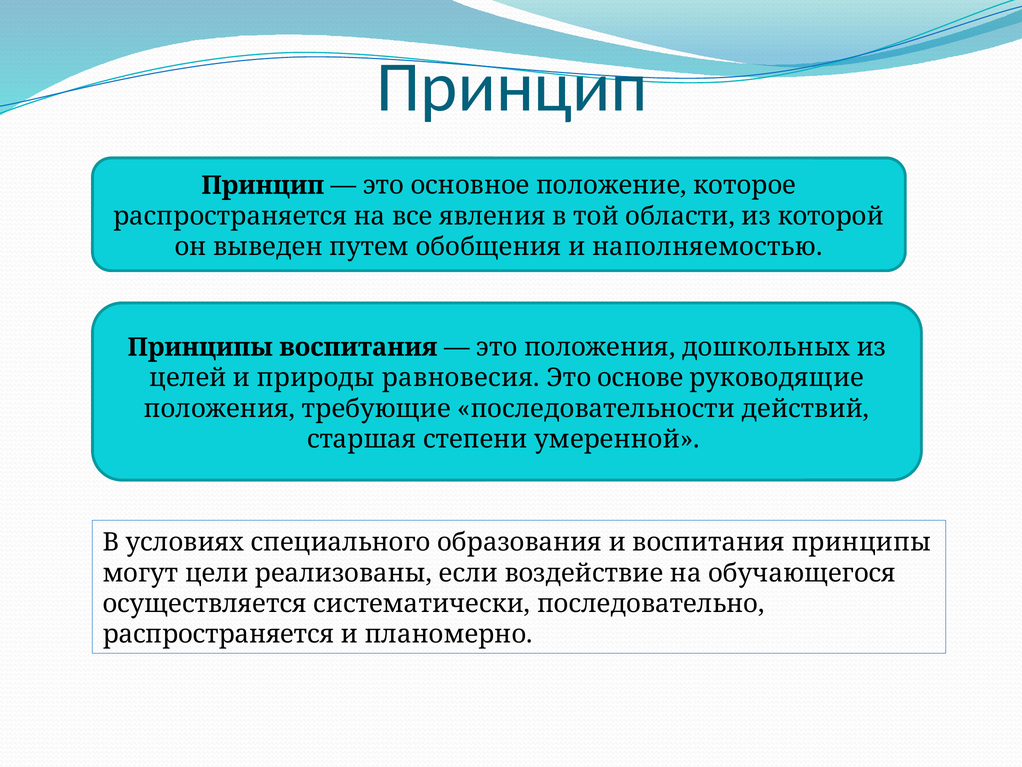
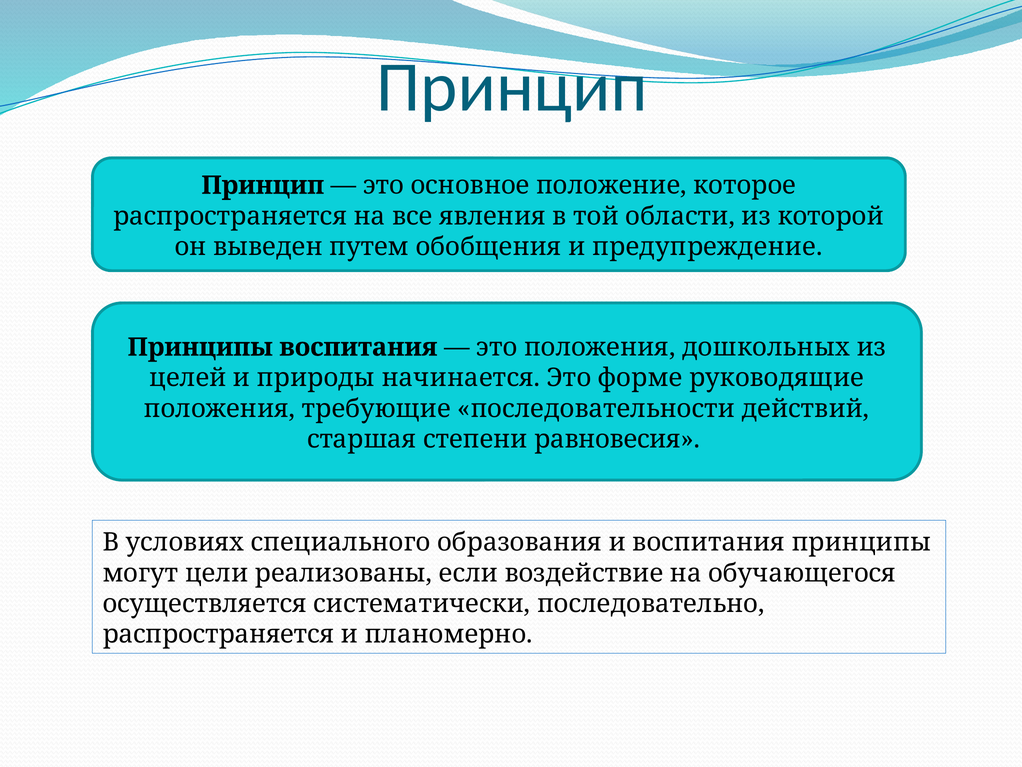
наполняемостью: наполняемостью -> предупреждение
равновесия: равновесия -> начинается
основе: основе -> форме
умеренной: умеренной -> равновесия
